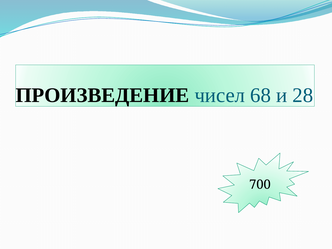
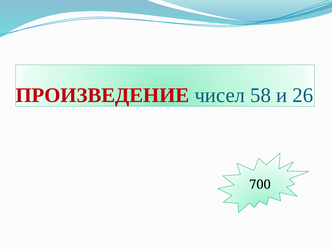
ПРОИЗВЕДЕНИЕ colour: black -> red
68: 68 -> 58
28: 28 -> 26
